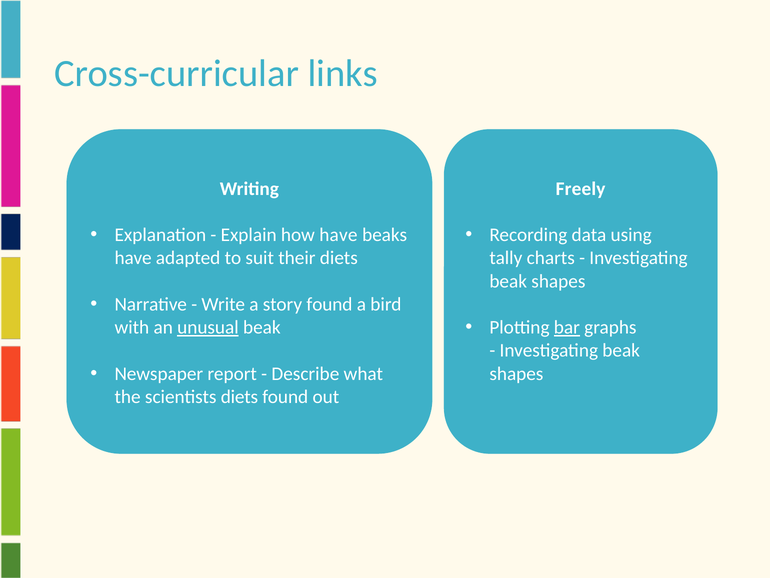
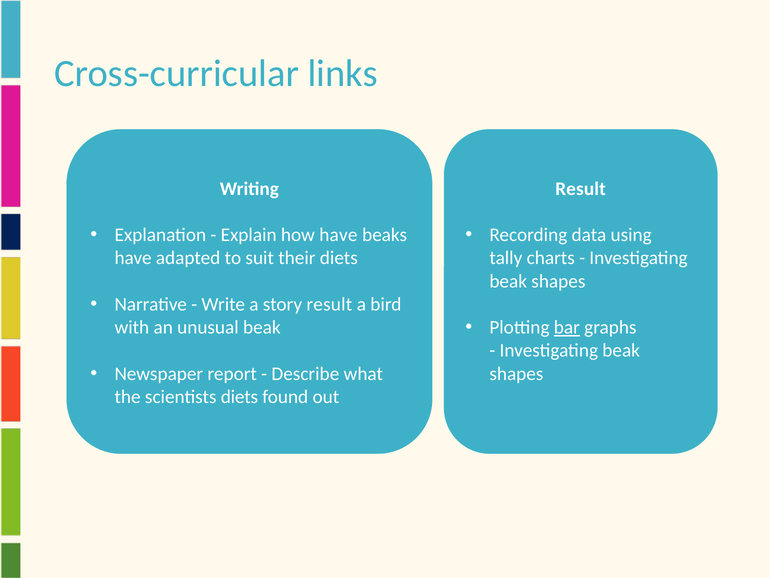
Freely at (581, 189): Freely -> Result
story found: found -> result
unusual underline: present -> none
